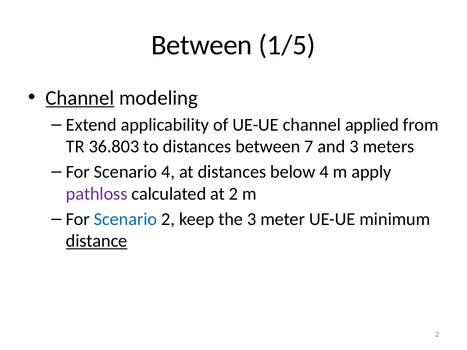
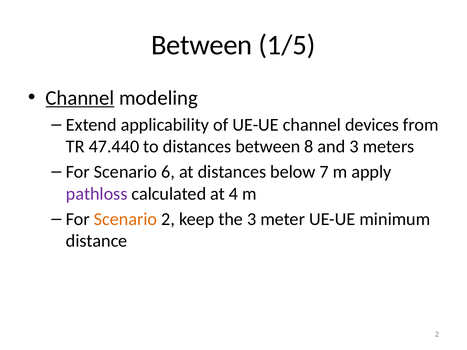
applied: applied -> devices
36.803: 36.803 -> 47.440
7: 7 -> 8
Scenario 4: 4 -> 6
below 4: 4 -> 7
at 2: 2 -> 4
Scenario at (126, 219) colour: blue -> orange
distance underline: present -> none
